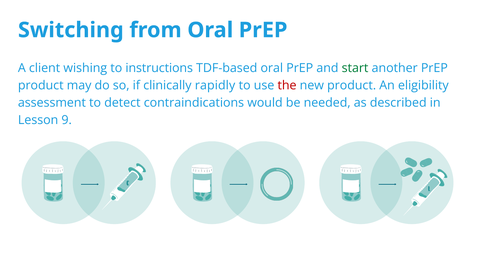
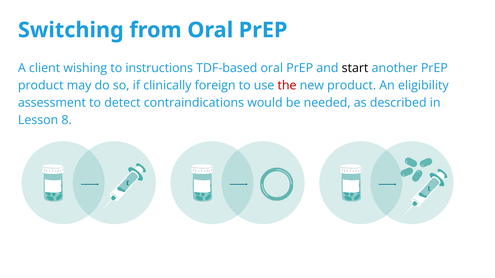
start colour: green -> black
rapidly: rapidly -> foreign
9: 9 -> 8
